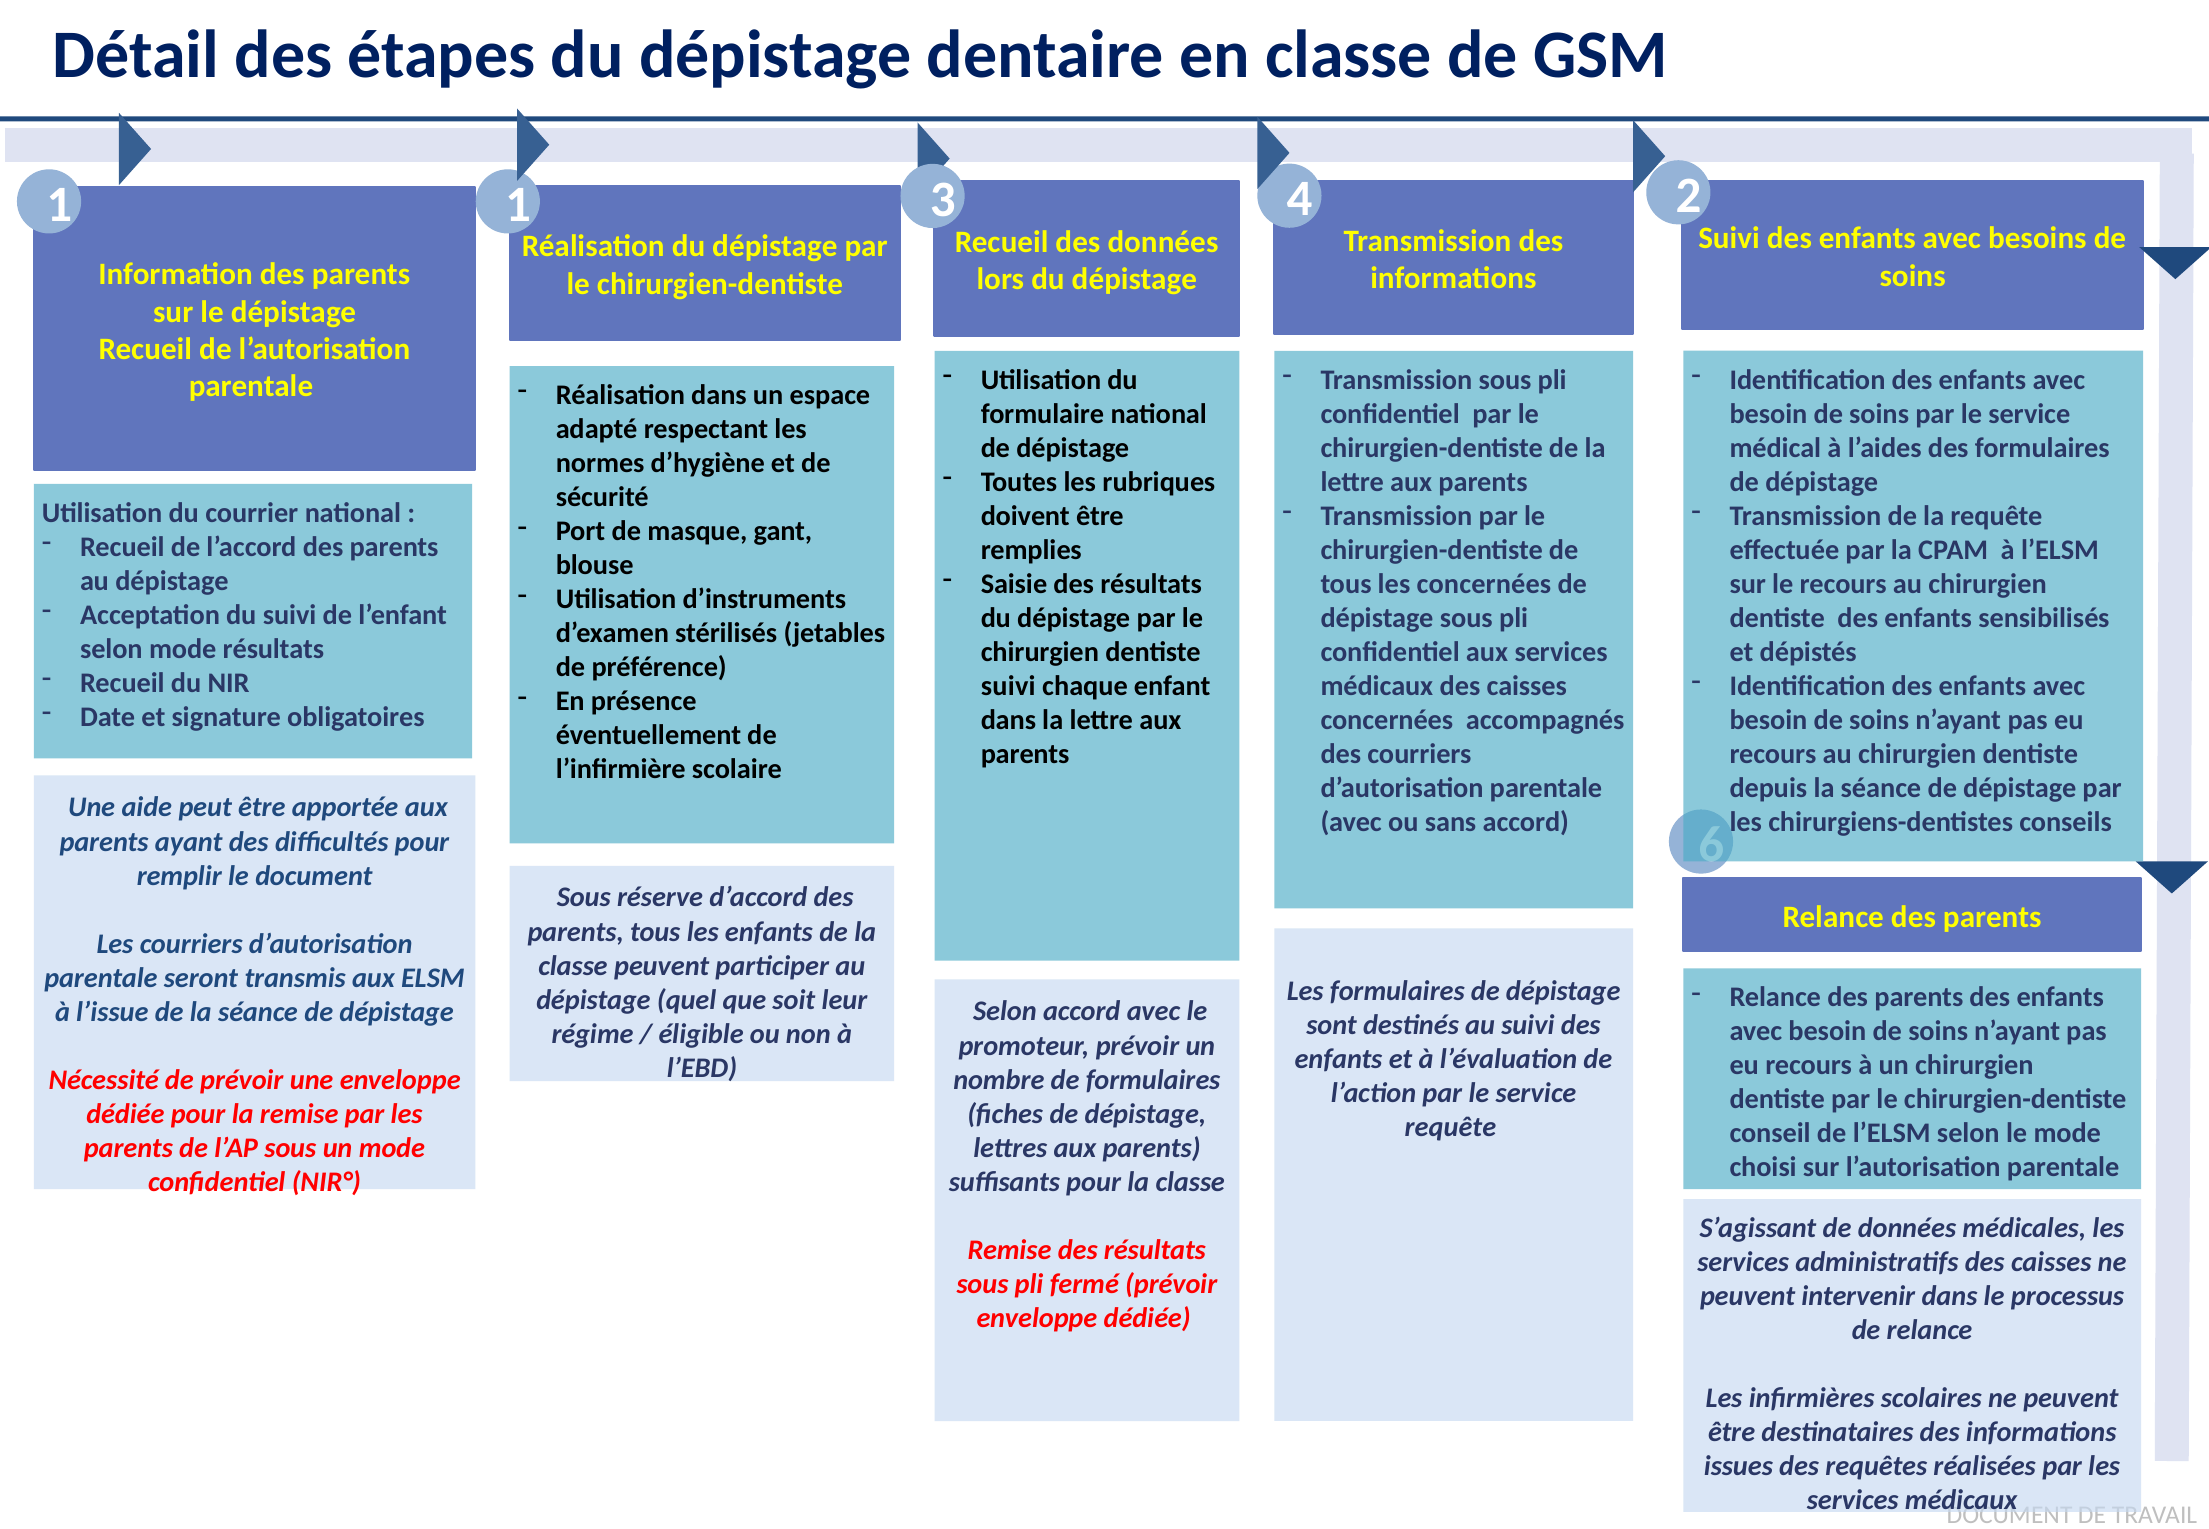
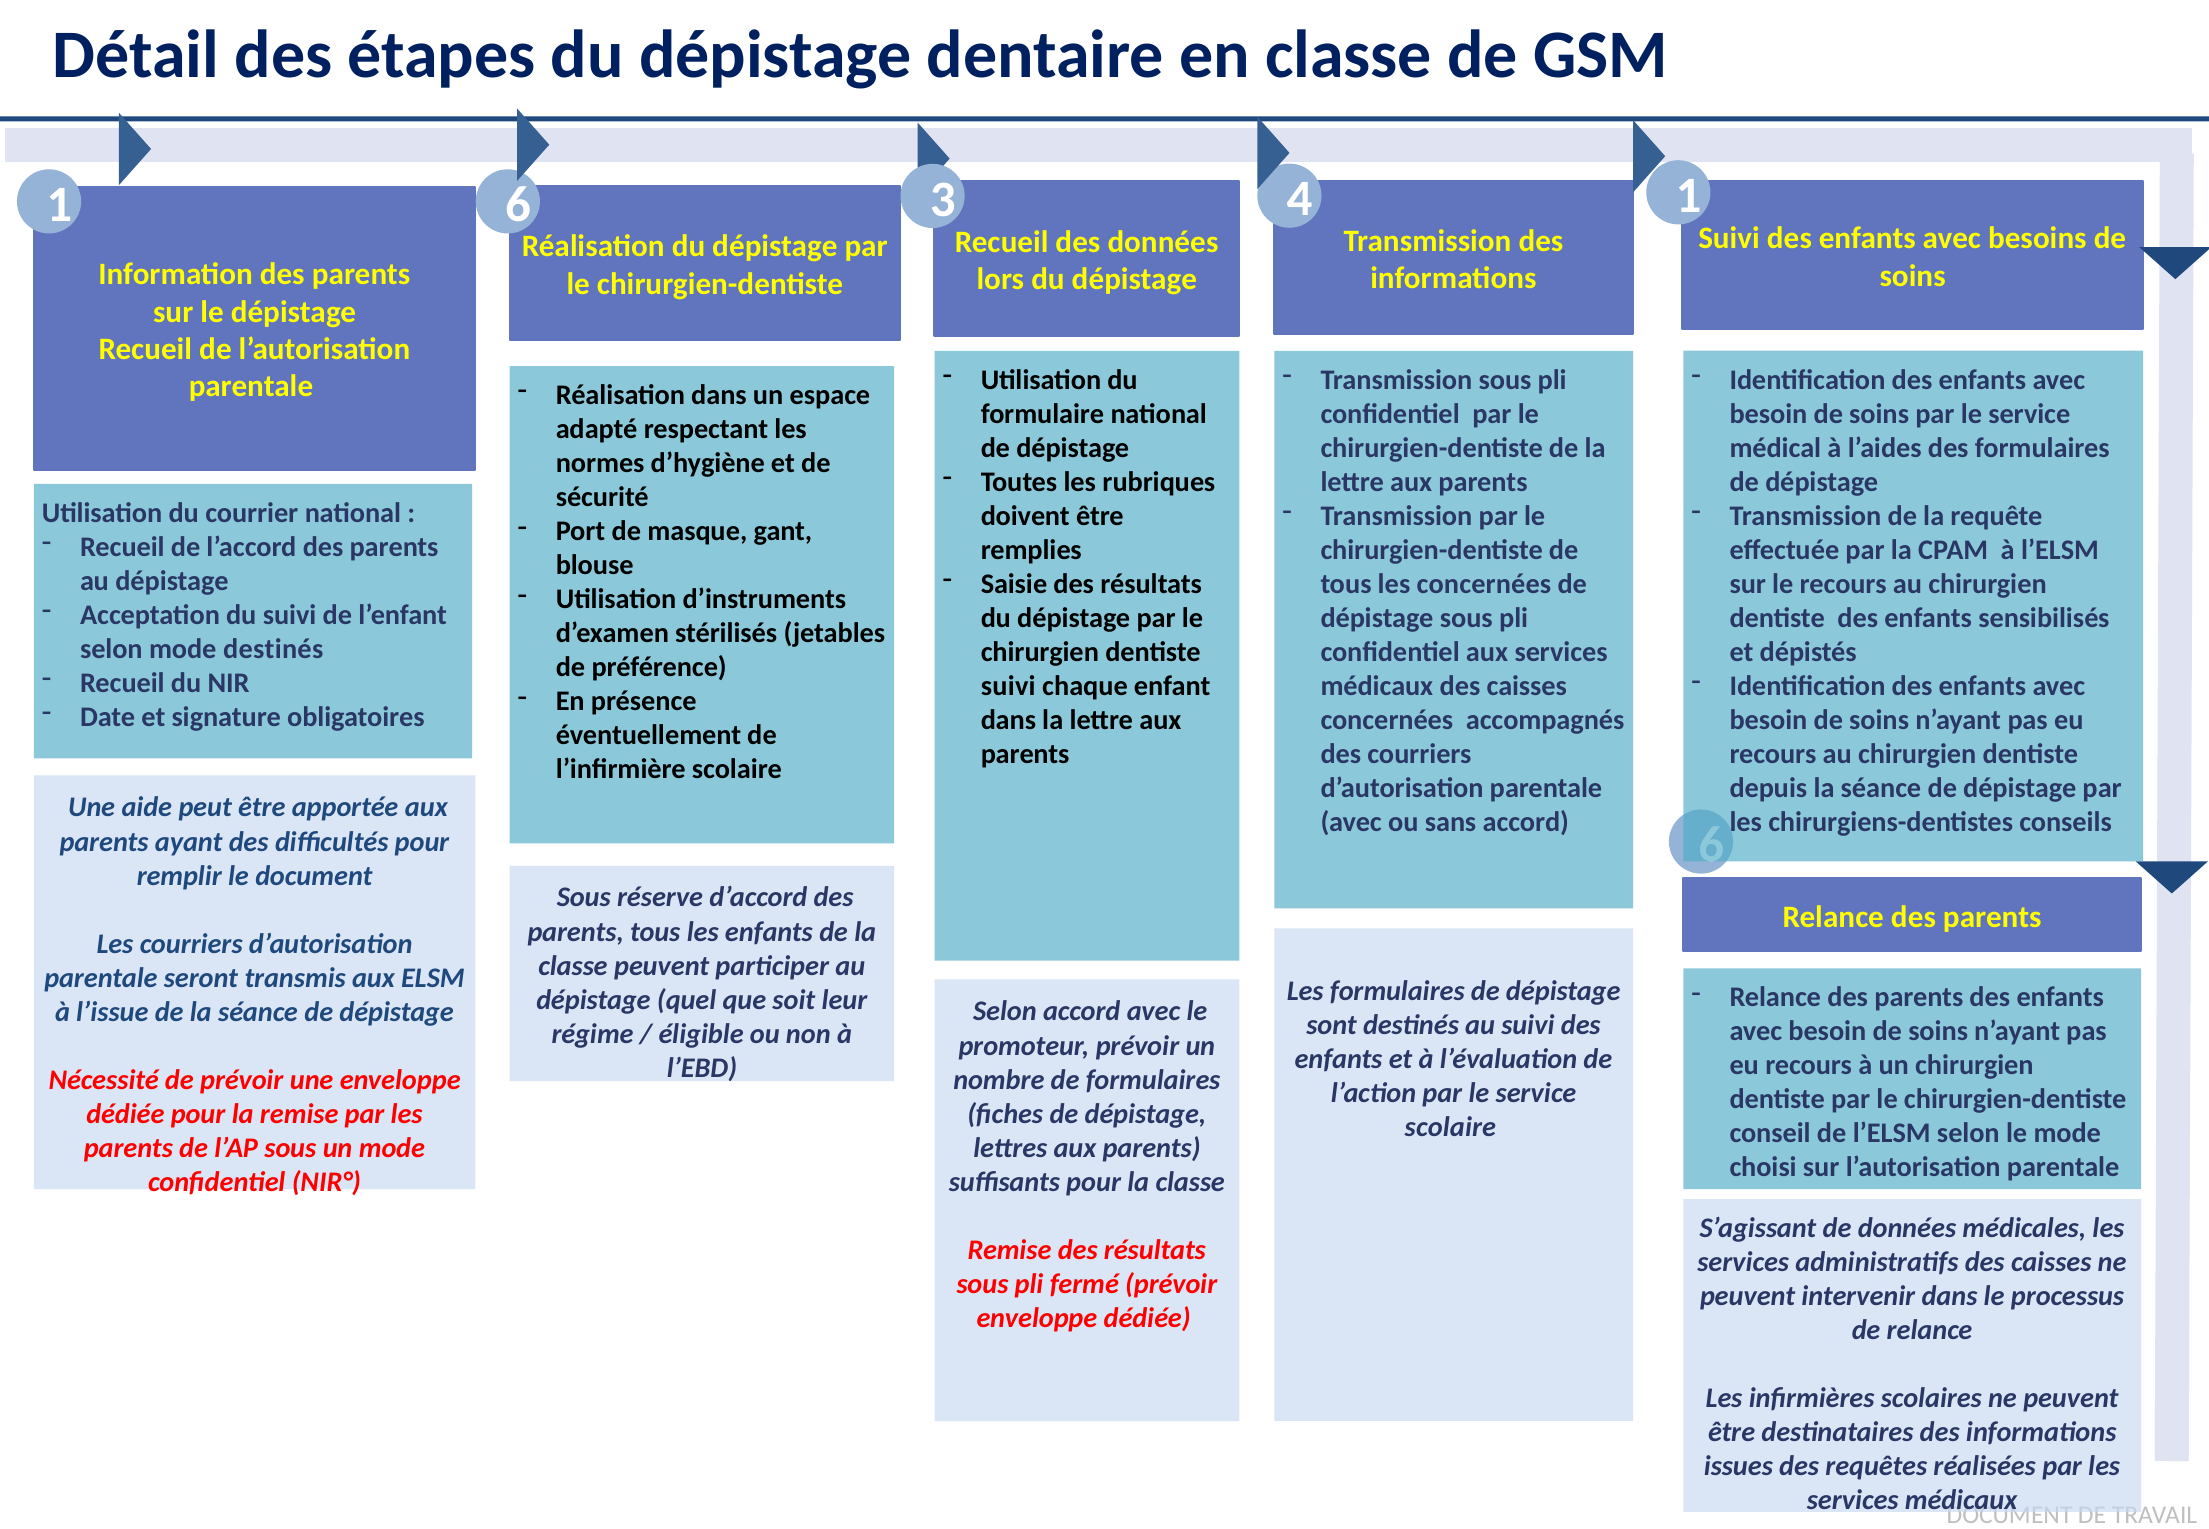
4 2: 2 -> 1
1 1: 1 -> 6
mode résultats: résultats -> destinés
requête at (1450, 1128): requête -> scolaire
